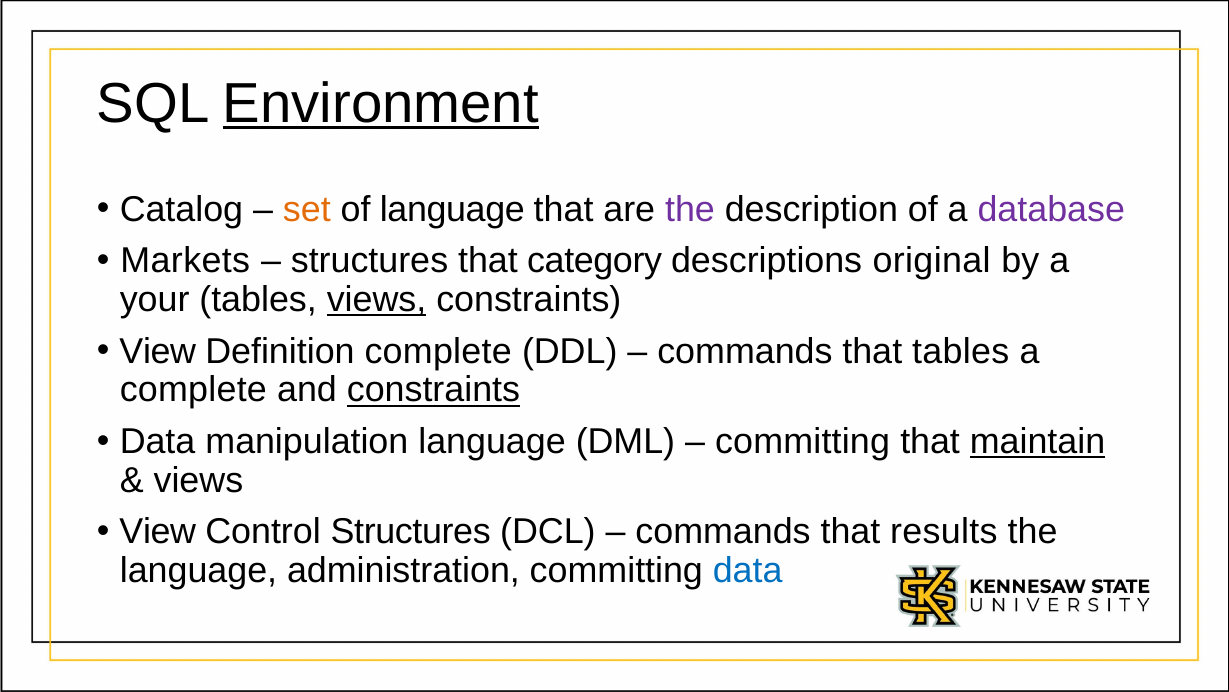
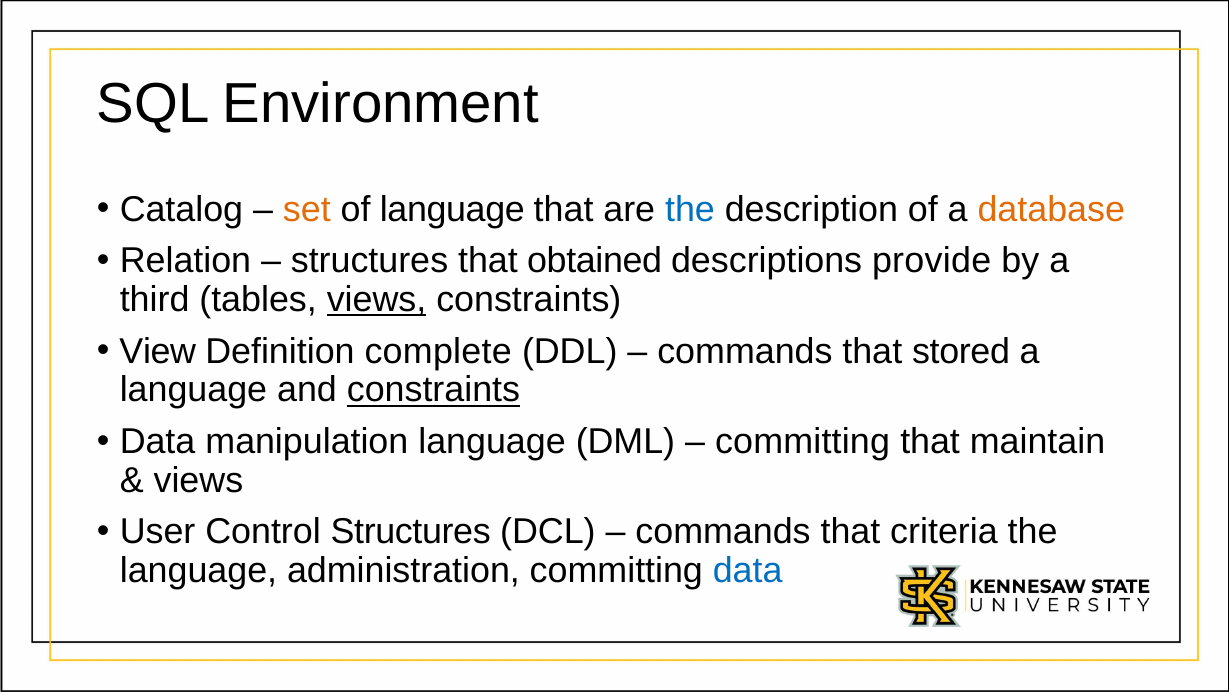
Environment underline: present -> none
the at (690, 209) colour: purple -> blue
database colour: purple -> orange
Markets: Markets -> Relation
category: category -> obtained
original: original -> provide
your: your -> third
that tables: tables -> stored
complete at (193, 390): complete -> language
maintain underline: present -> none
View at (158, 532): View -> User
results: results -> criteria
